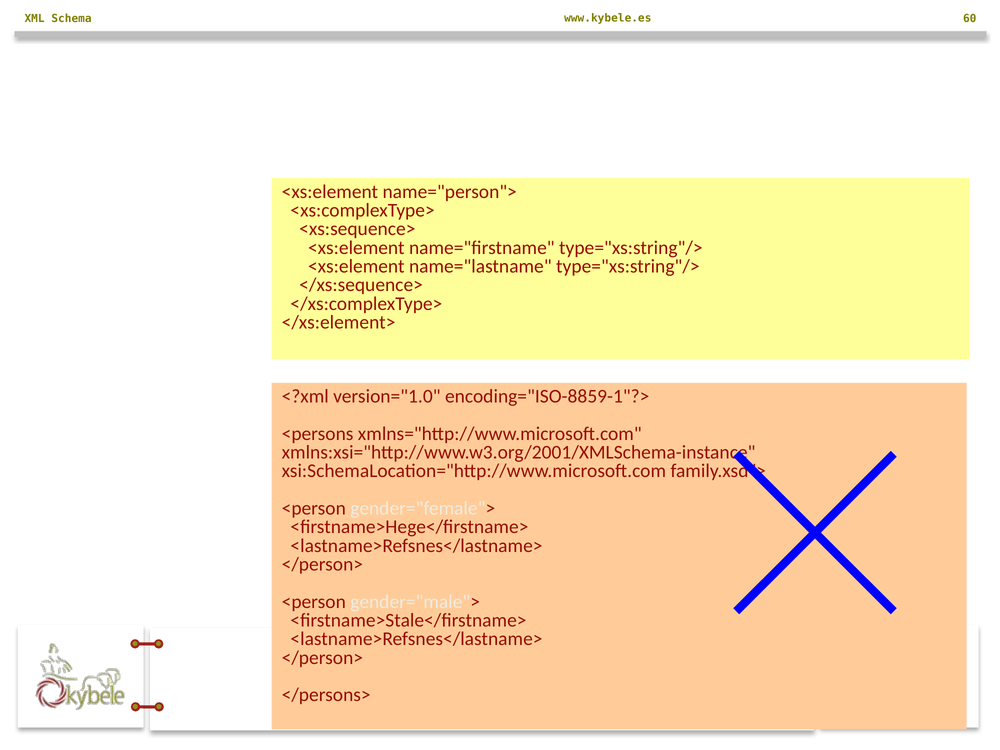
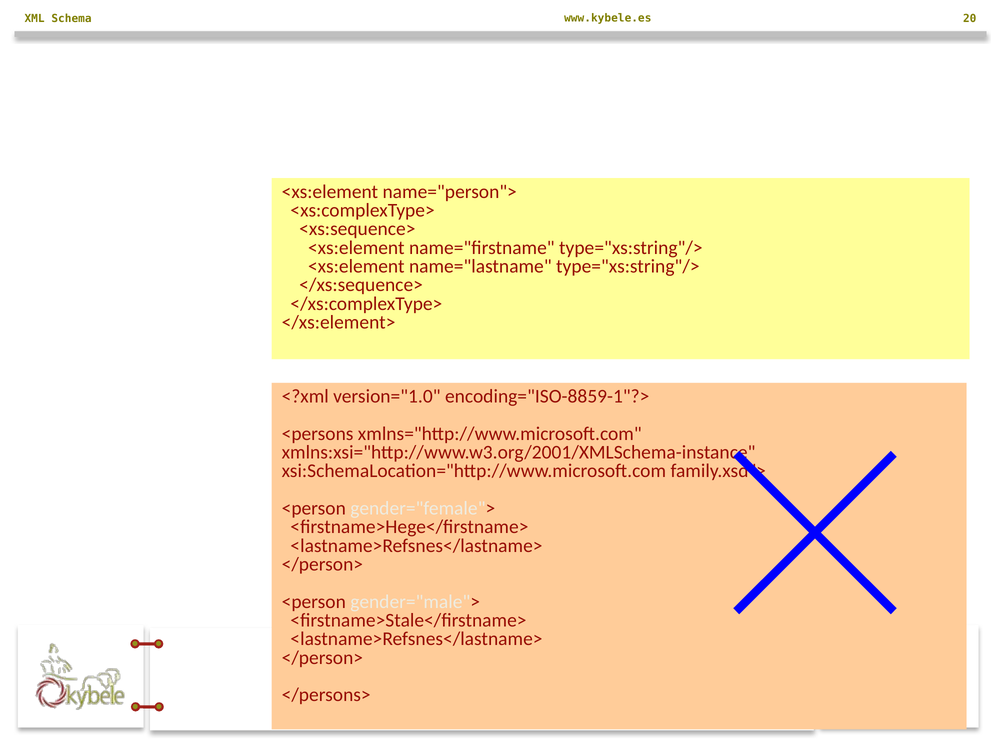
60: 60 -> 20
